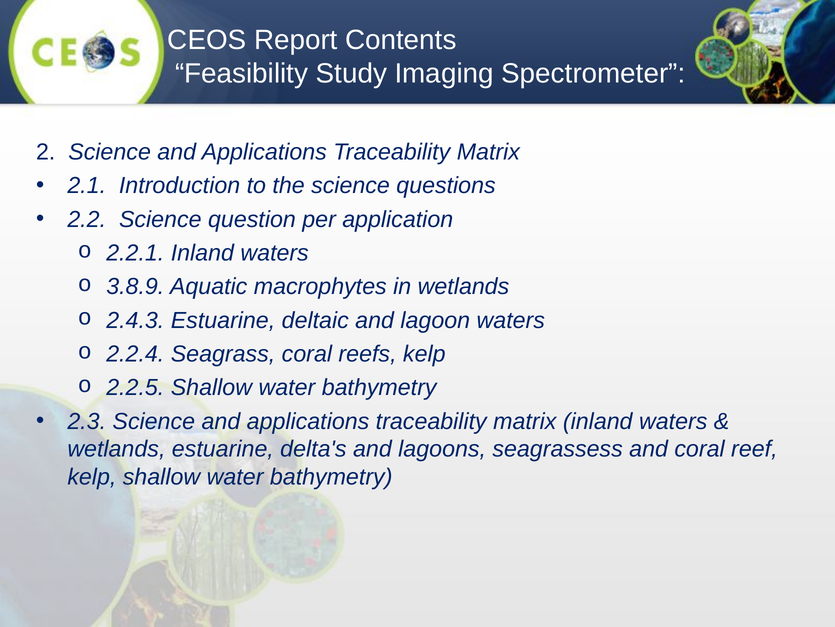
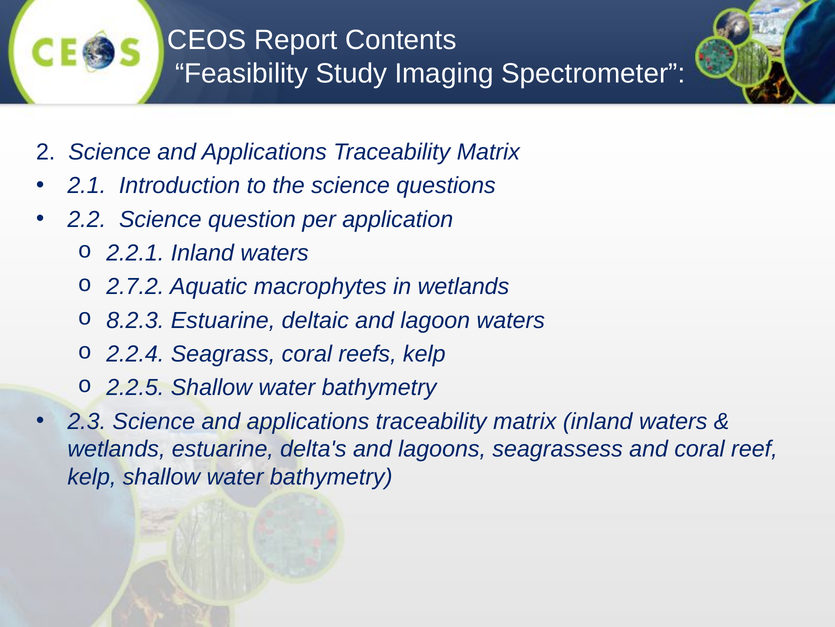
3.8.9: 3.8.9 -> 2.7.2
2.4.3: 2.4.3 -> 8.2.3
